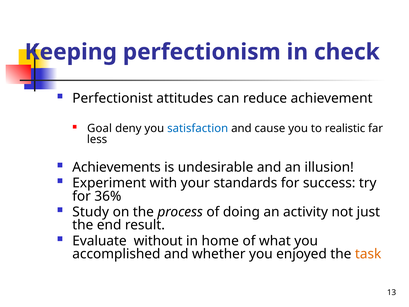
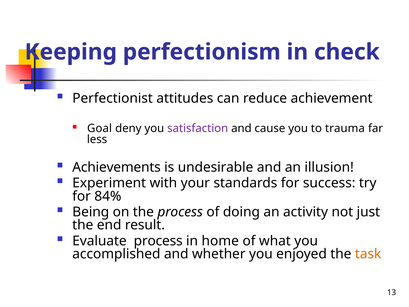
satisfaction colour: blue -> purple
realistic: realistic -> trauma
36%: 36% -> 84%
Study: Study -> Being
Evaluate without: without -> process
